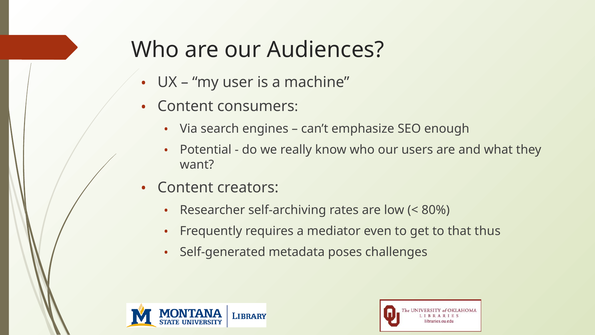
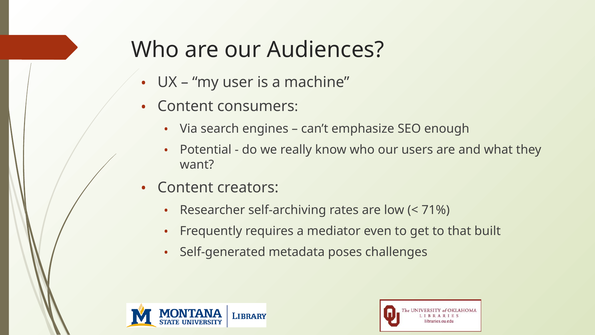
80%: 80% -> 71%
thus: thus -> built
